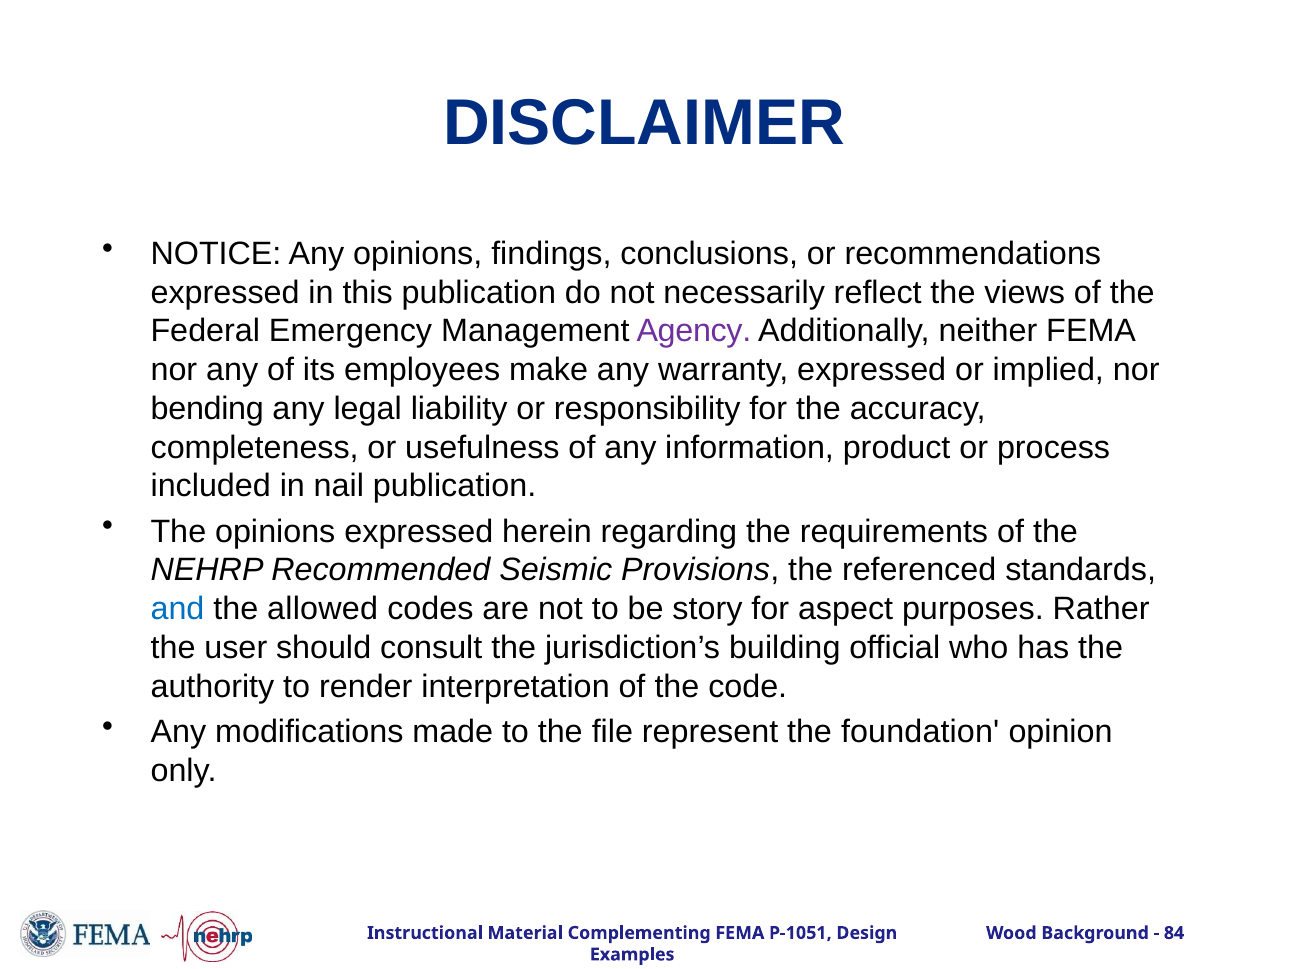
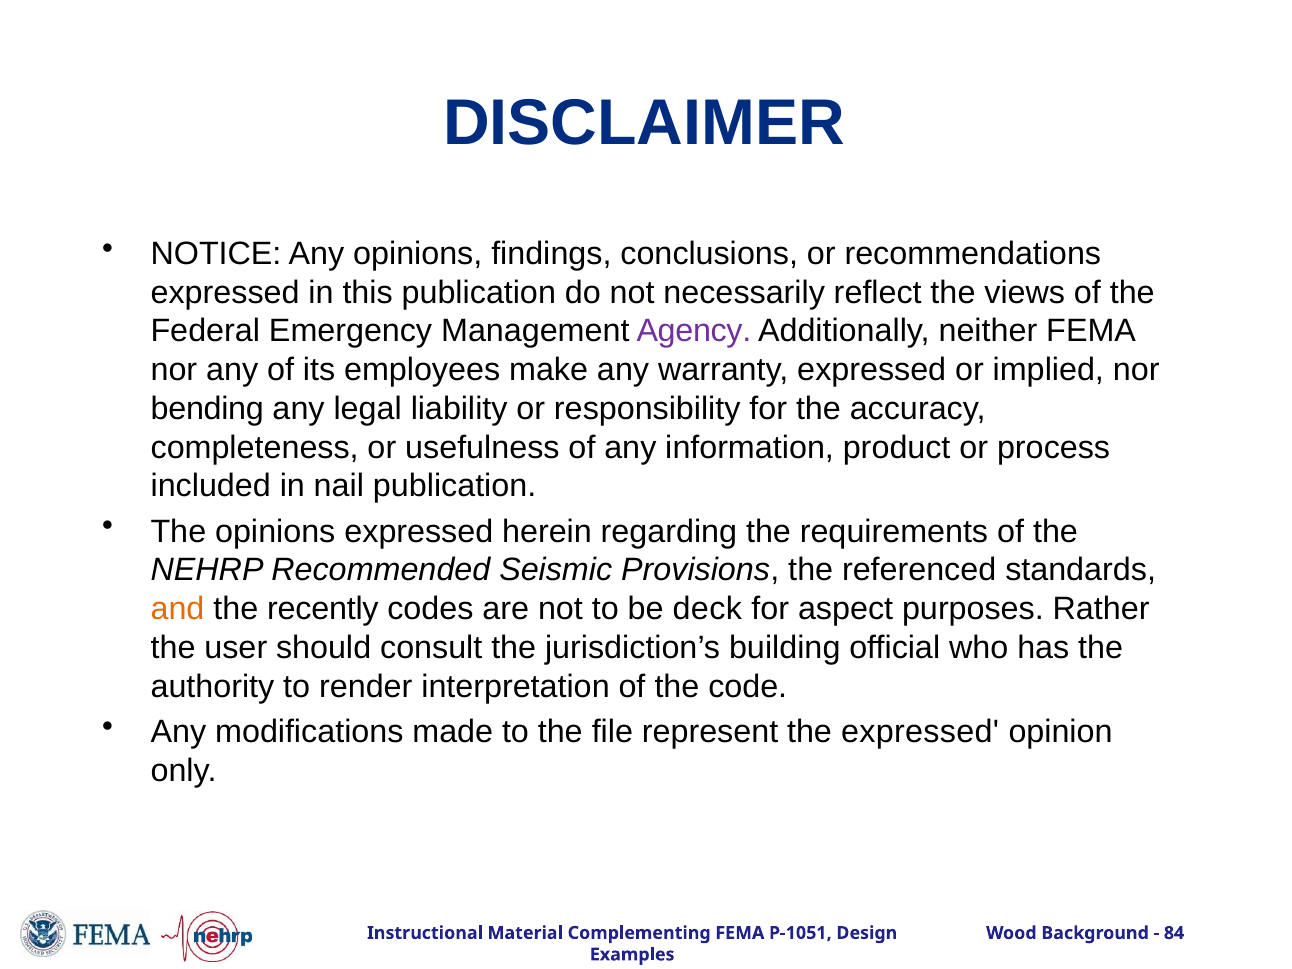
and colour: blue -> orange
allowed: allowed -> recently
story: story -> deck
the foundation: foundation -> expressed
